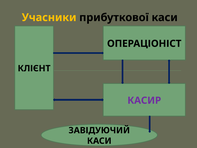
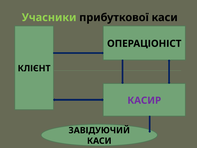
Учасники colour: yellow -> light green
